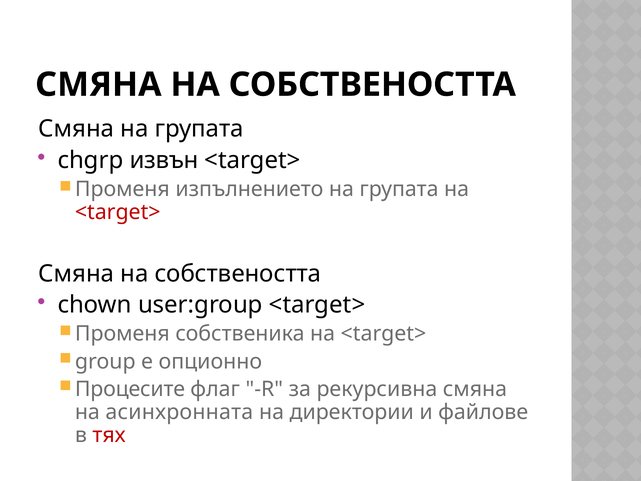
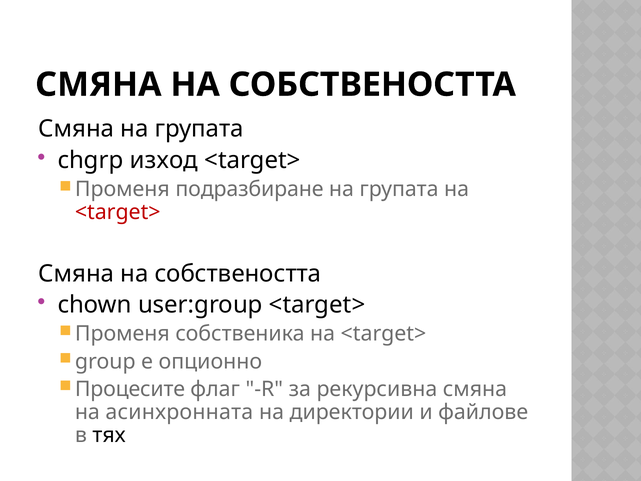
извън: извън -> изход
изпълнението: изпълнението -> подразбиране
тях colour: red -> black
